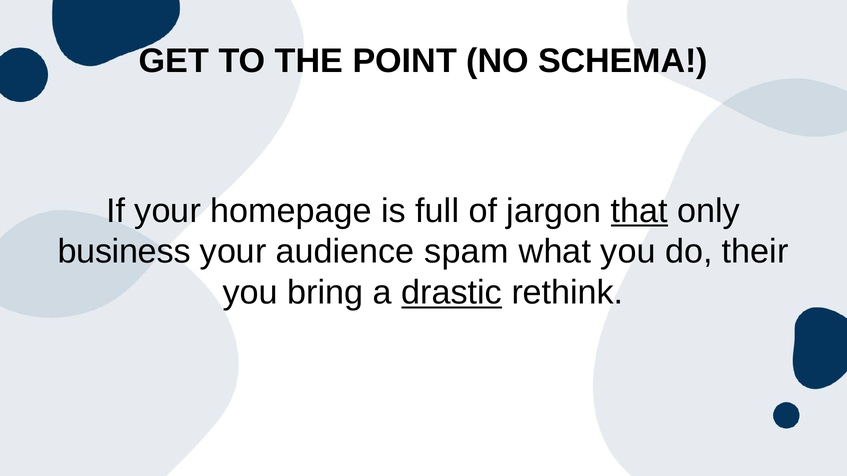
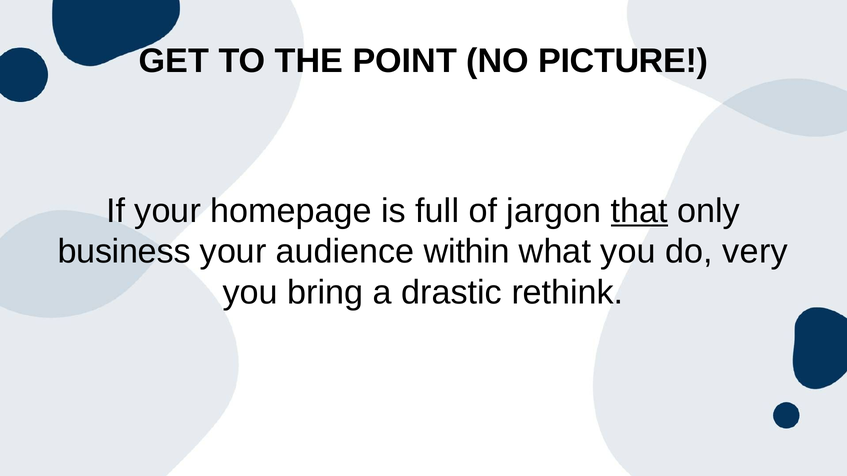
SCHEMA: SCHEMA -> PICTURE
spam: spam -> within
their: their -> very
drastic underline: present -> none
